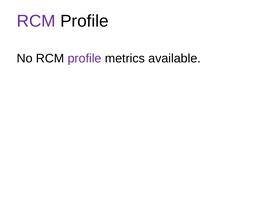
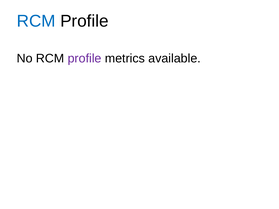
RCM at (36, 21) colour: purple -> blue
